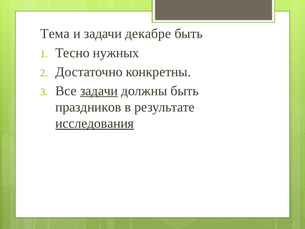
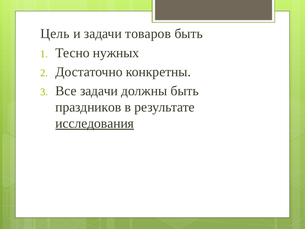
Тема: Тема -> Цель
декабре: декабре -> товаров
задачи at (99, 91) underline: present -> none
